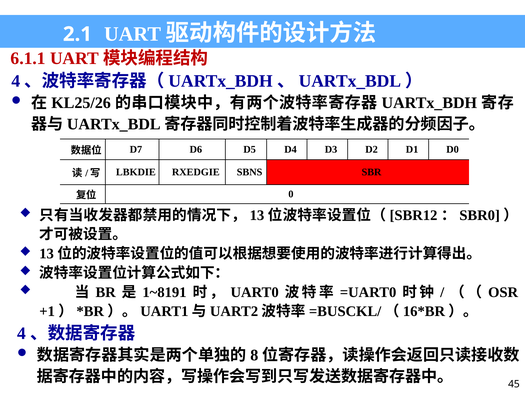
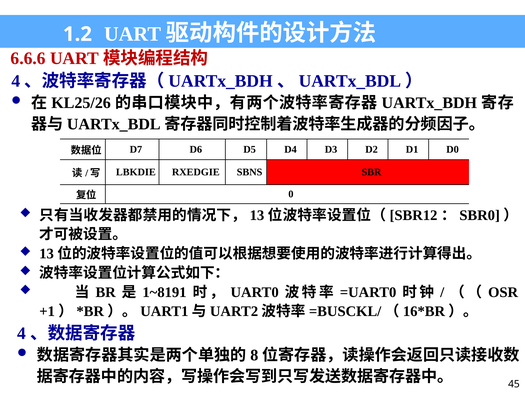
2.1: 2.1 -> 1.2
6.1.1: 6.1.1 -> 6.6.6
